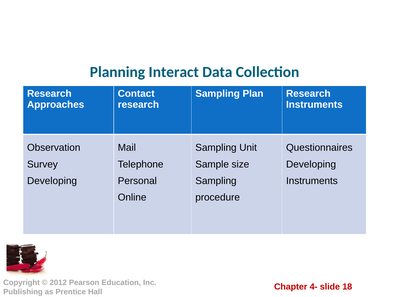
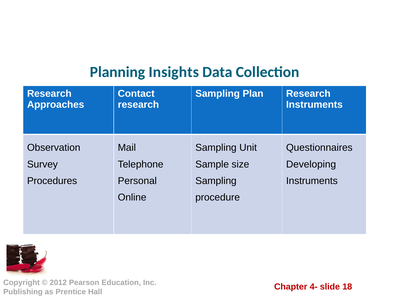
Interact: Interact -> Insights
Developing at (52, 181): Developing -> Procedures
